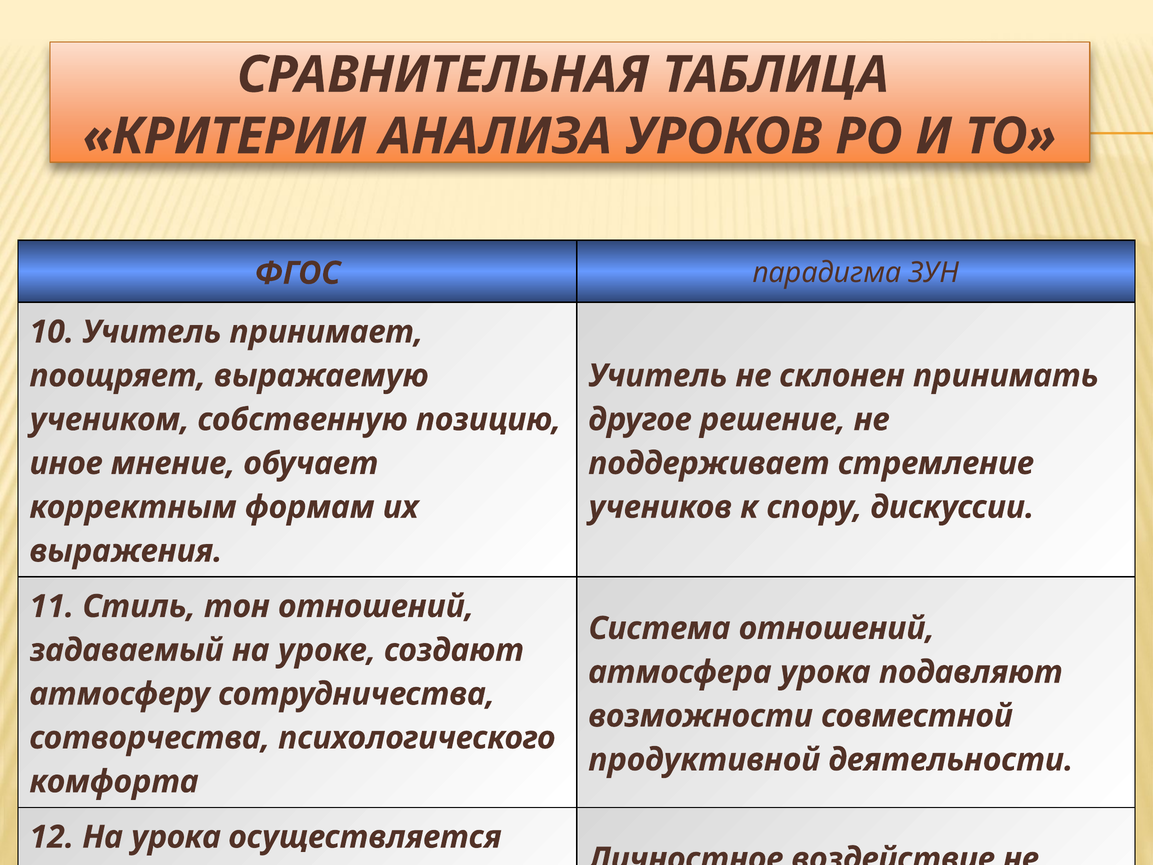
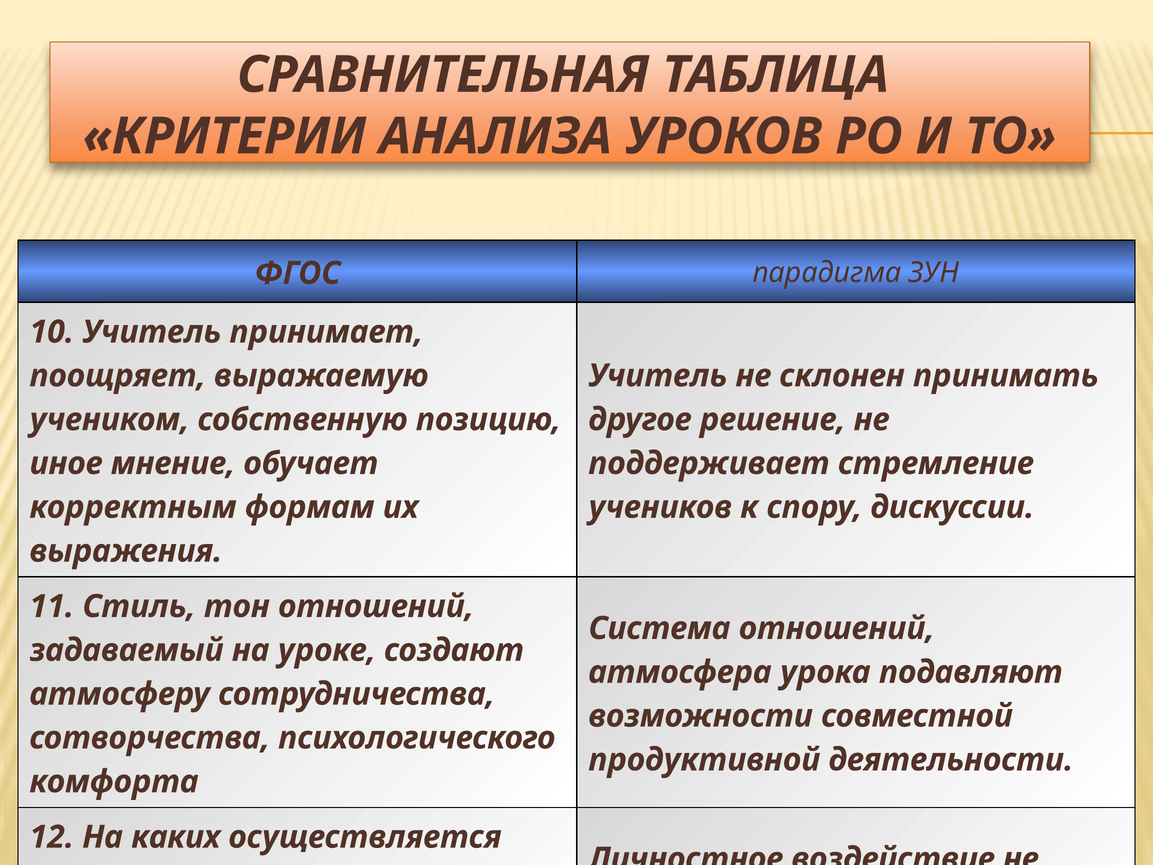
На урока: урока -> каких
